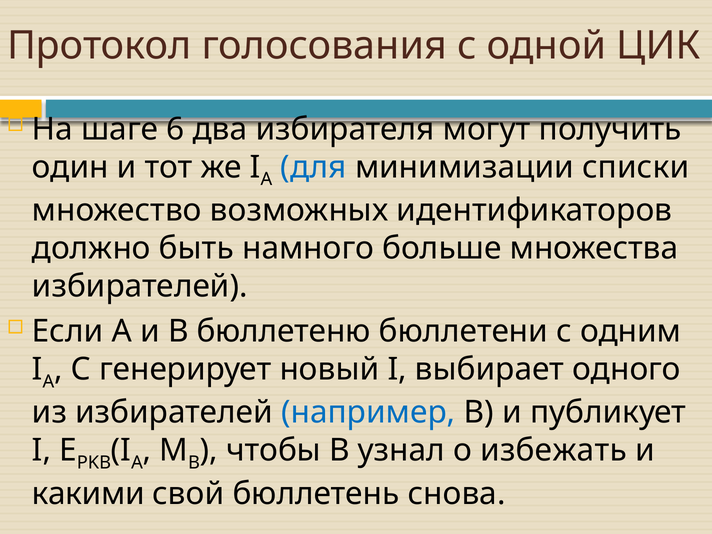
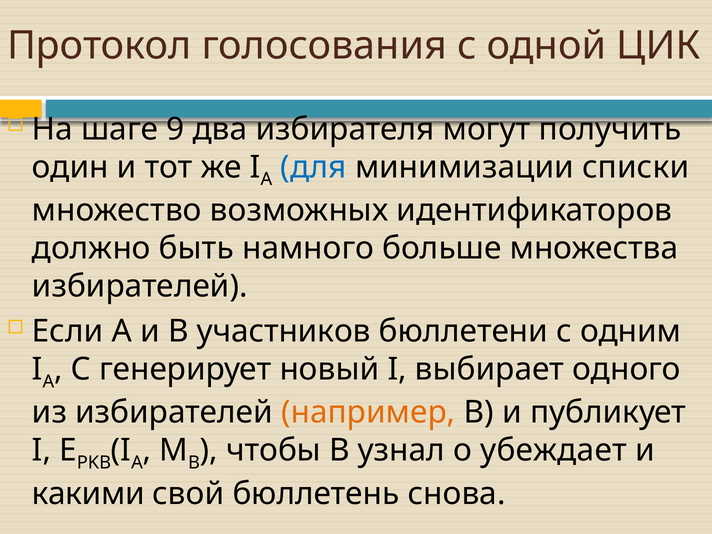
6: 6 -> 9
бюллетеню: бюллетеню -> участников
например colour: blue -> orange
избежать: избежать -> убеждает
